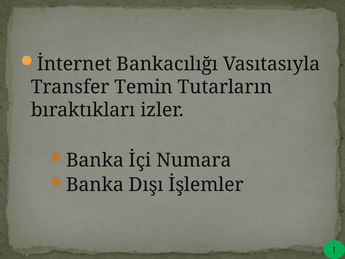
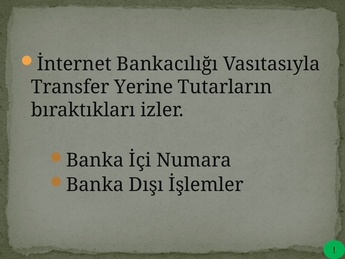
Temin: Temin -> Yerine
